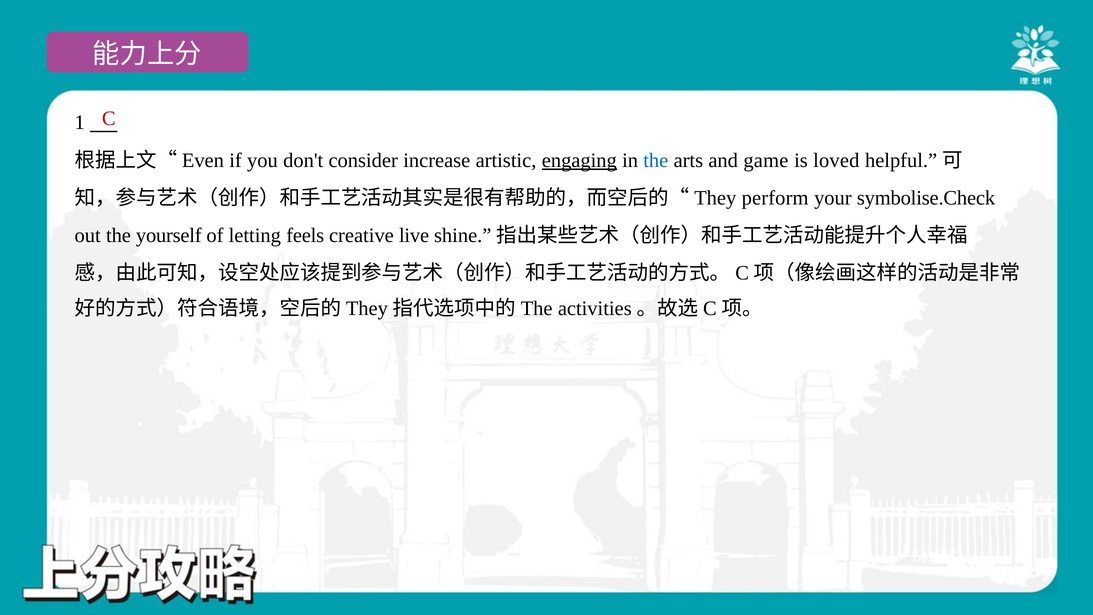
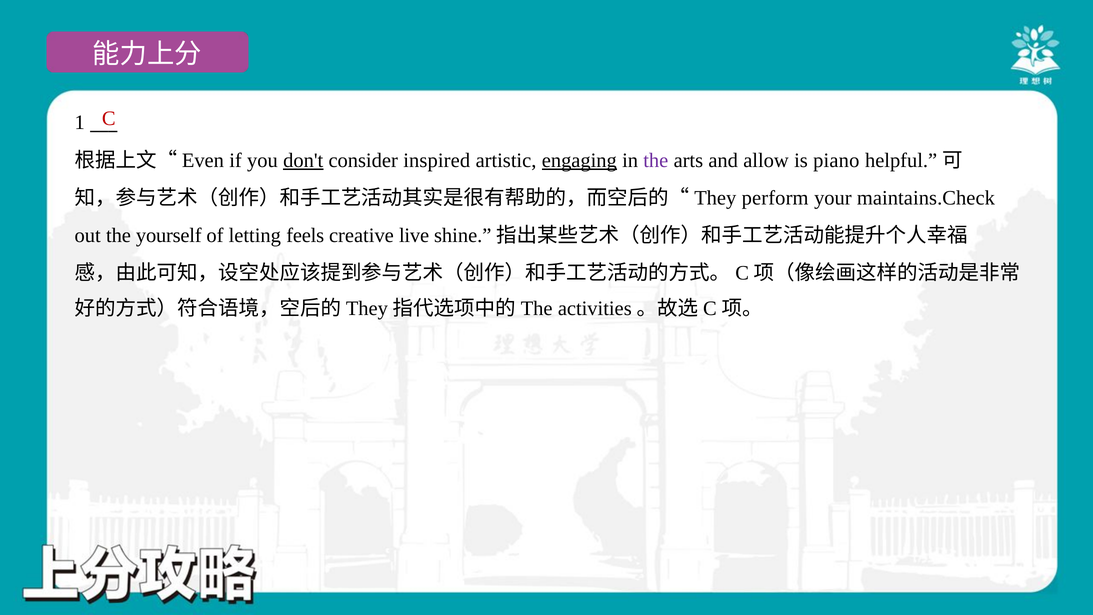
don't underline: none -> present
increase: increase -> inspired
the at (656, 160) colour: blue -> purple
game: game -> allow
loved: loved -> piano
symbolise.Check: symbolise.Check -> maintains.Check
